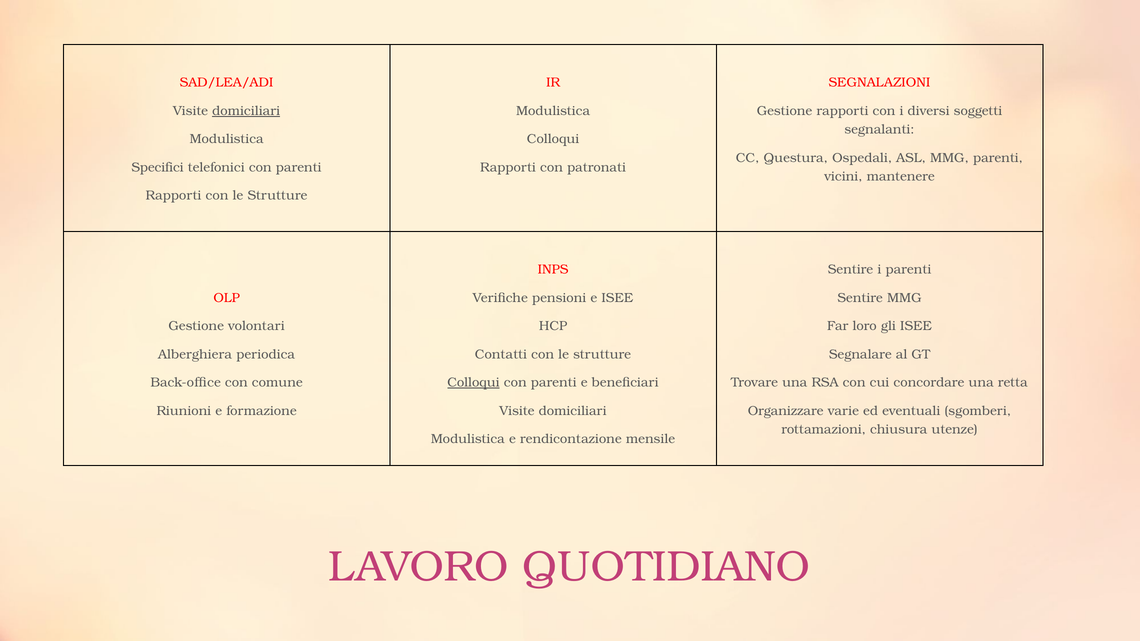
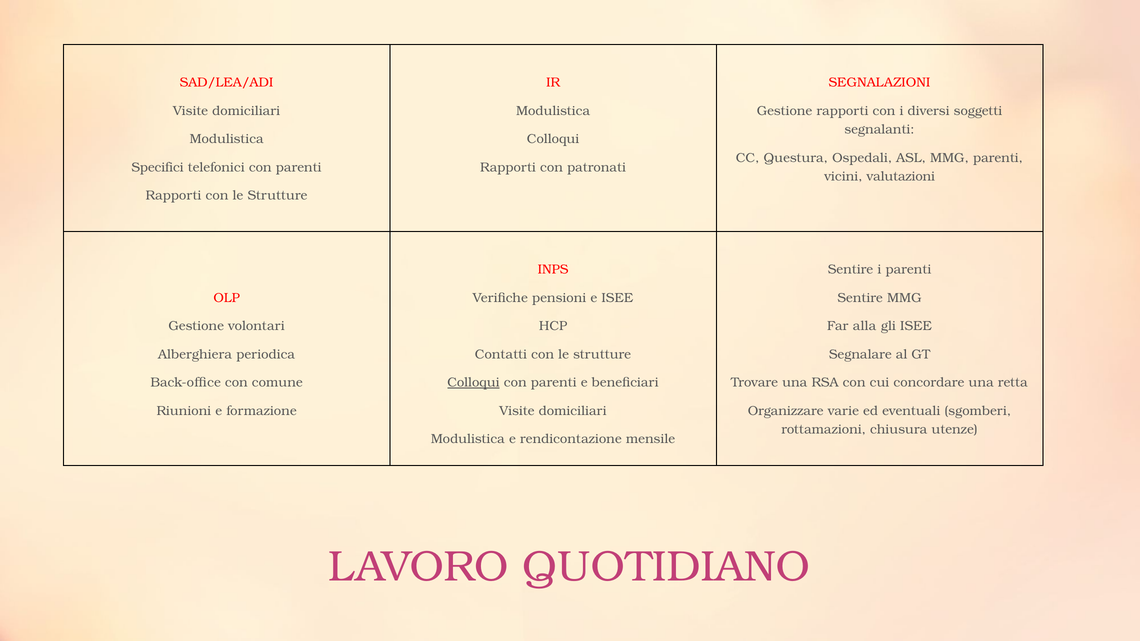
domiciliari at (246, 111) underline: present -> none
mantenere: mantenere -> valutazioni
loro: loro -> alla
